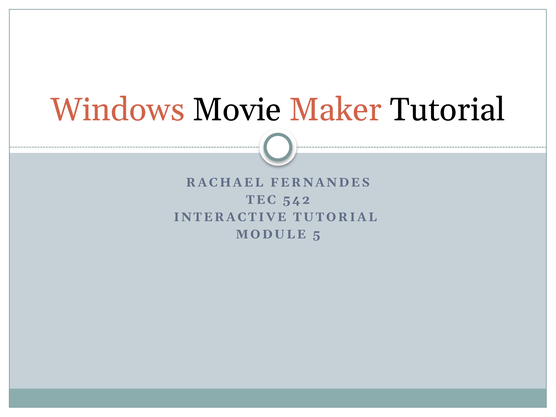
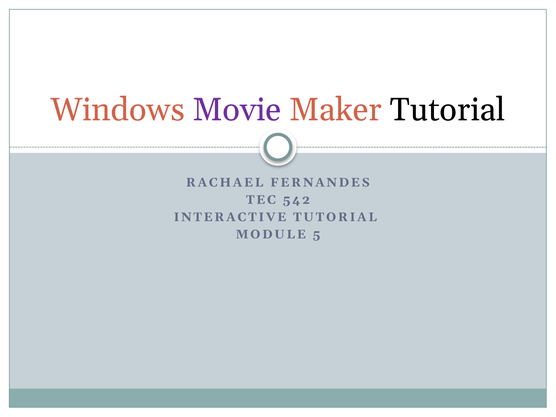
Movie colour: black -> purple
